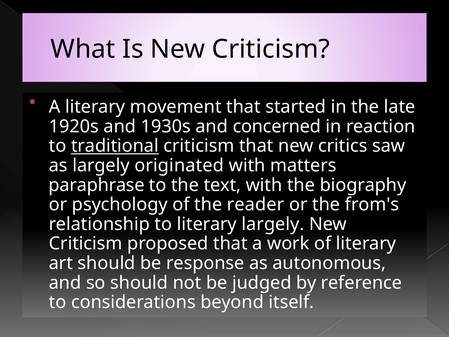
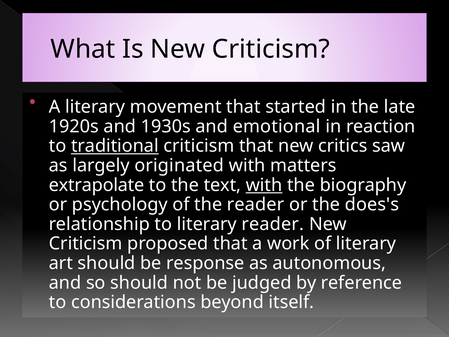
concerned: concerned -> emotional
paraphrase: paraphrase -> extrapolate
with at (264, 185) underline: none -> present
from's: from's -> does's
literary largely: largely -> reader
